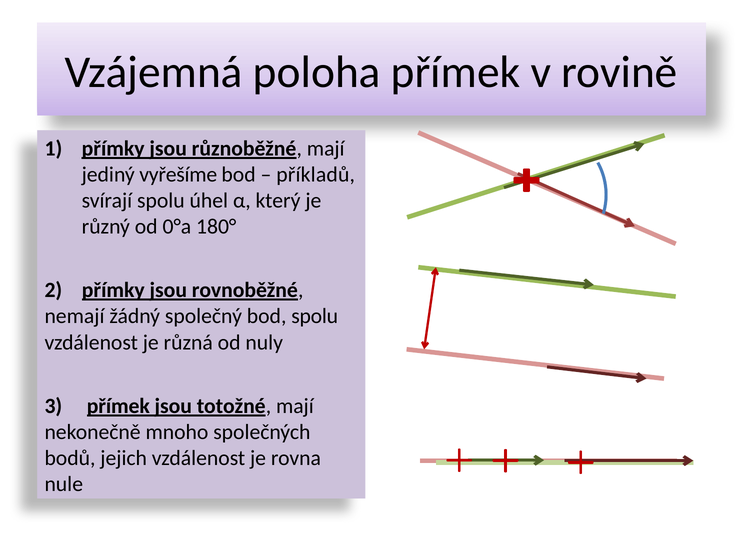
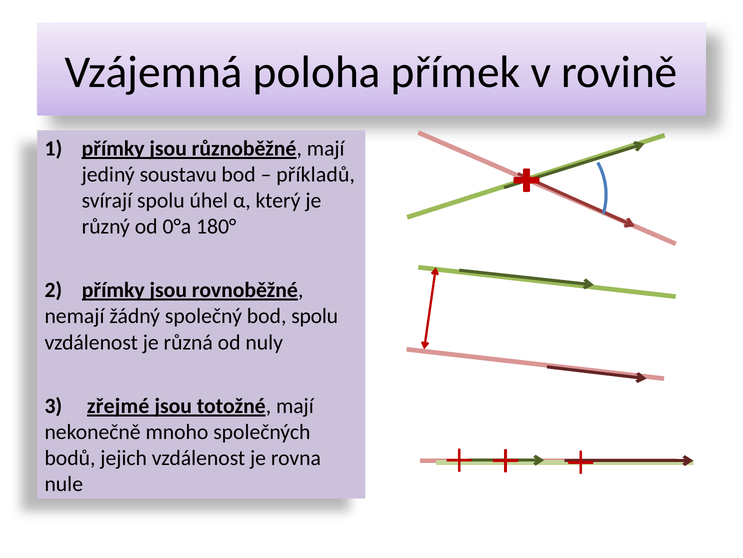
vyřešíme: vyřešíme -> soustavu
3 přímek: přímek -> zřejmé
